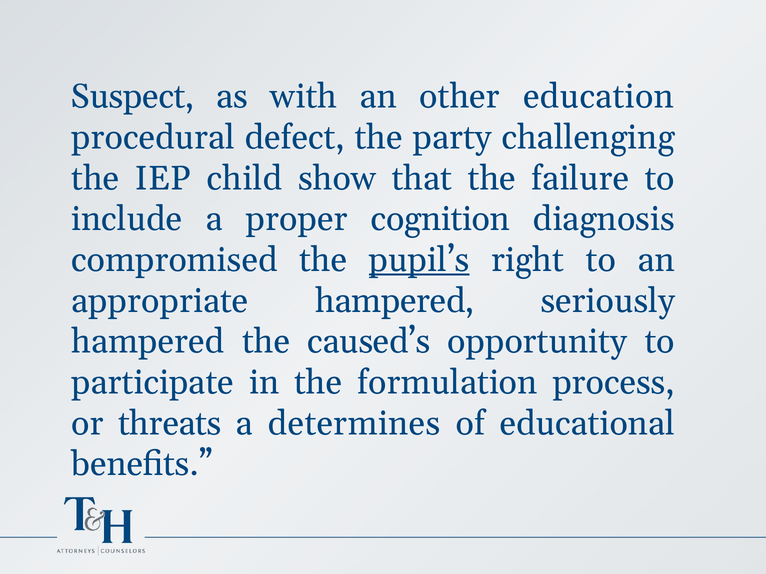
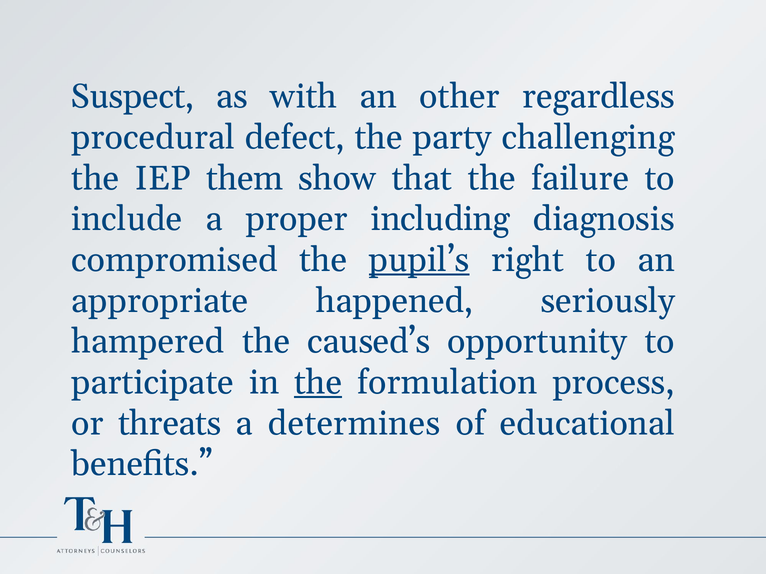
education: education -> regardless
child: child -> them
cognition: cognition -> including
appropriate hampered: hampered -> happened
the at (318, 383) underline: none -> present
